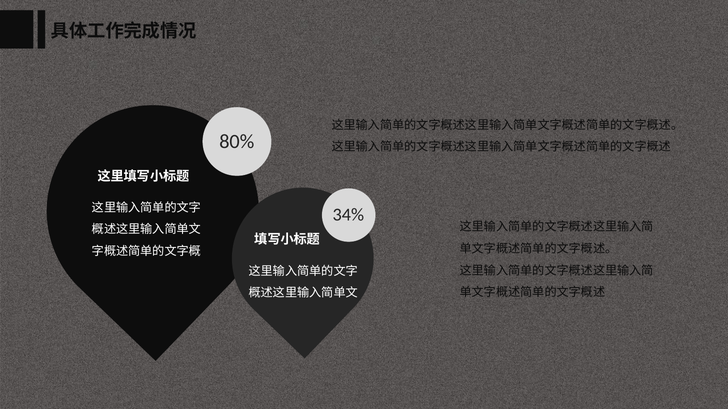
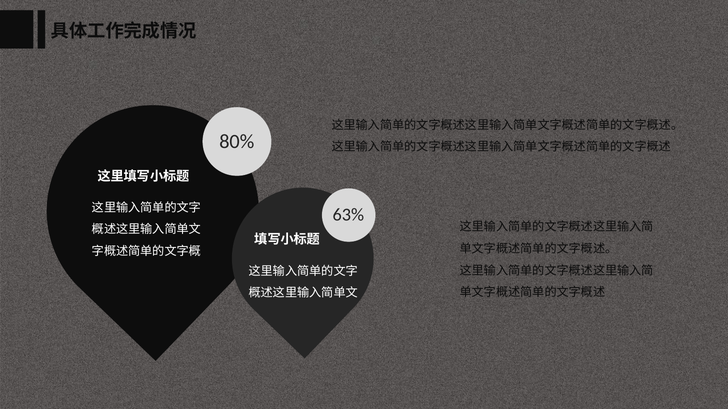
34%: 34% -> 63%
